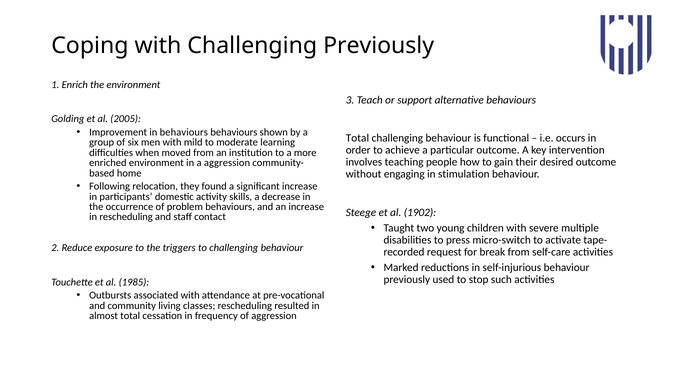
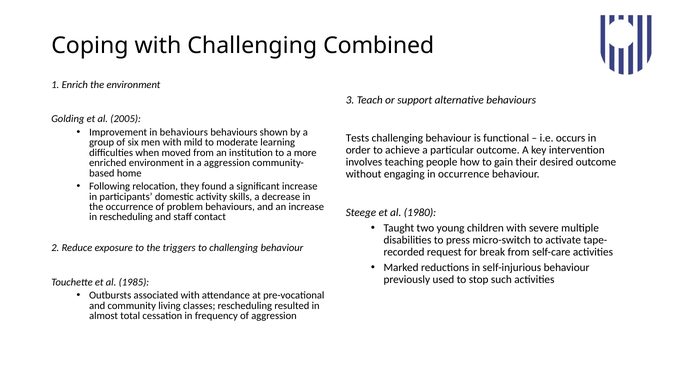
Challenging Previously: Previously -> Combined
Total at (357, 138): Total -> Tests
in stimulation: stimulation -> occurrence
1902: 1902 -> 1980
